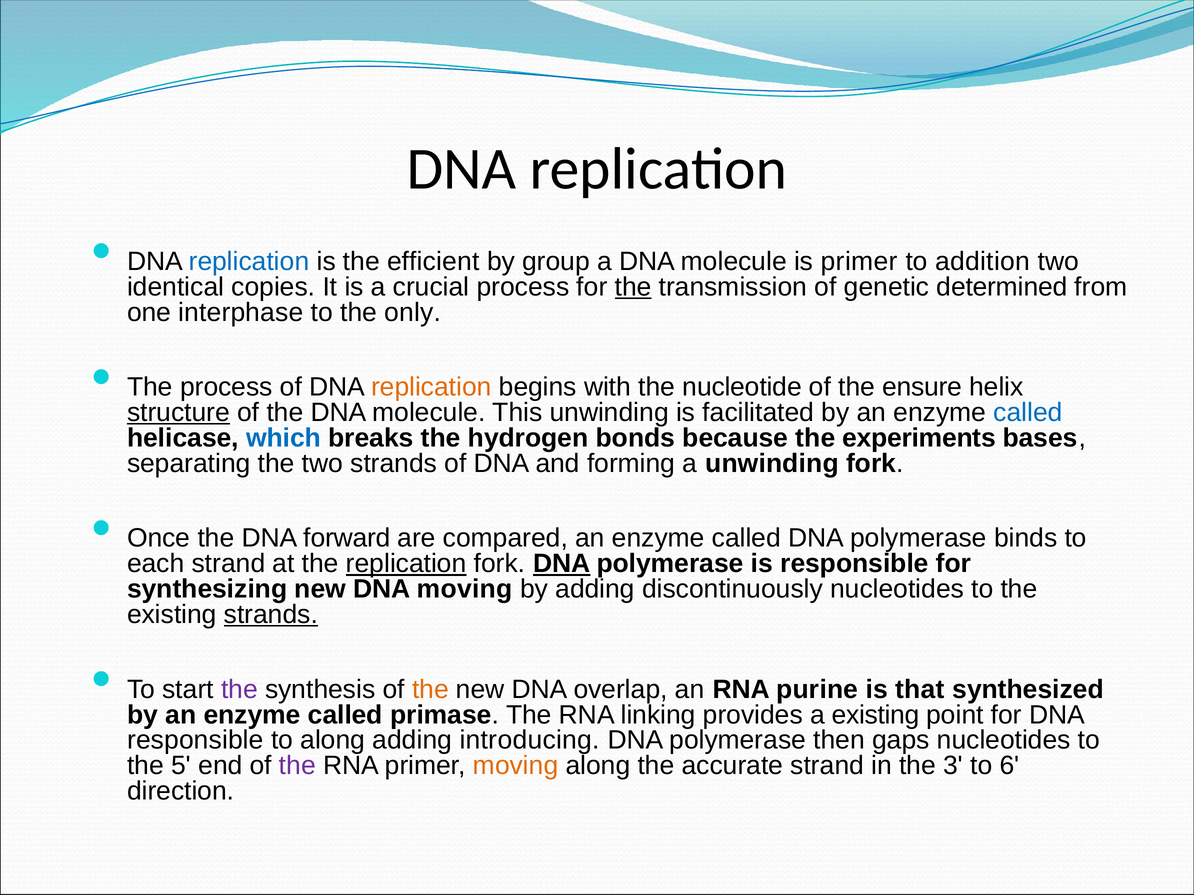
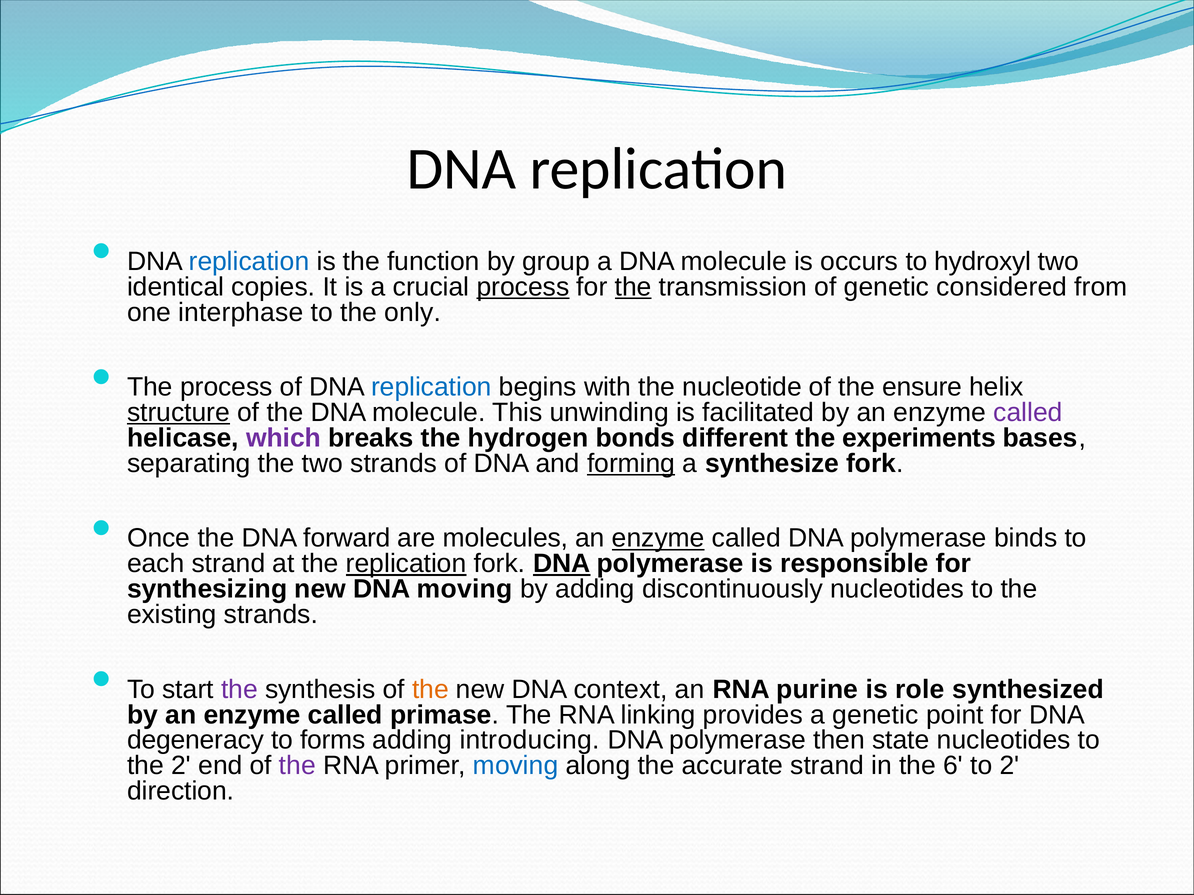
efficient: efficient -> function
is primer: primer -> occurs
addition: addition -> hydroxyl
process at (523, 287) underline: none -> present
determined: determined -> considered
replication at (431, 387) colour: orange -> blue
called at (1028, 413) colour: blue -> purple
which colour: blue -> purple
because: because -> different
forming underline: none -> present
a unwinding: unwinding -> synthesize
compared: compared -> molecules
enzyme at (658, 538) underline: none -> present
strands at (271, 615) underline: present -> none
overlap: overlap -> context
that: that -> role
a existing: existing -> genetic
responsible at (195, 741): responsible -> degeneracy
to along: along -> forms
gaps: gaps -> state
the 5: 5 -> 2
moving at (516, 766) colour: orange -> blue
3: 3 -> 6
to 6: 6 -> 2
